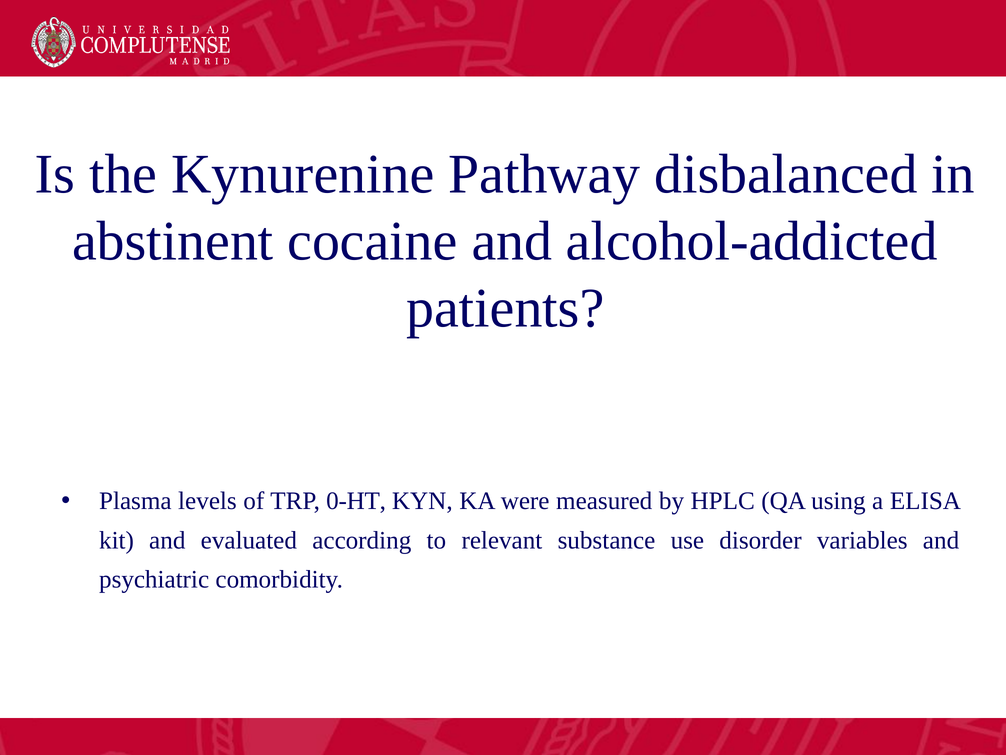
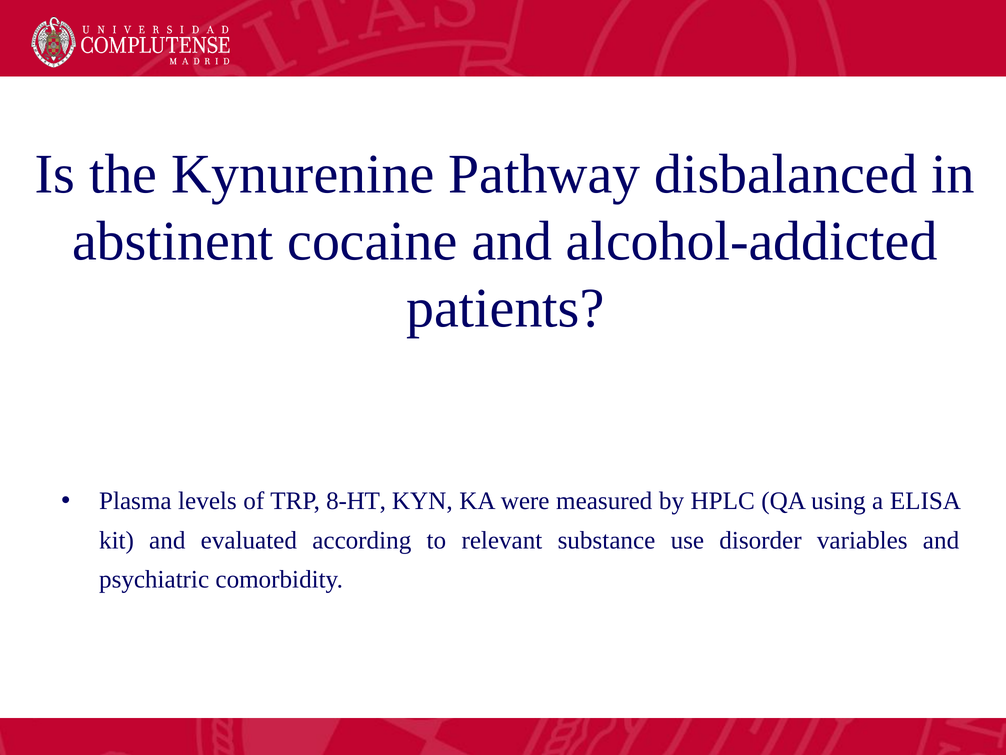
0-HT: 0-HT -> 8-HT
